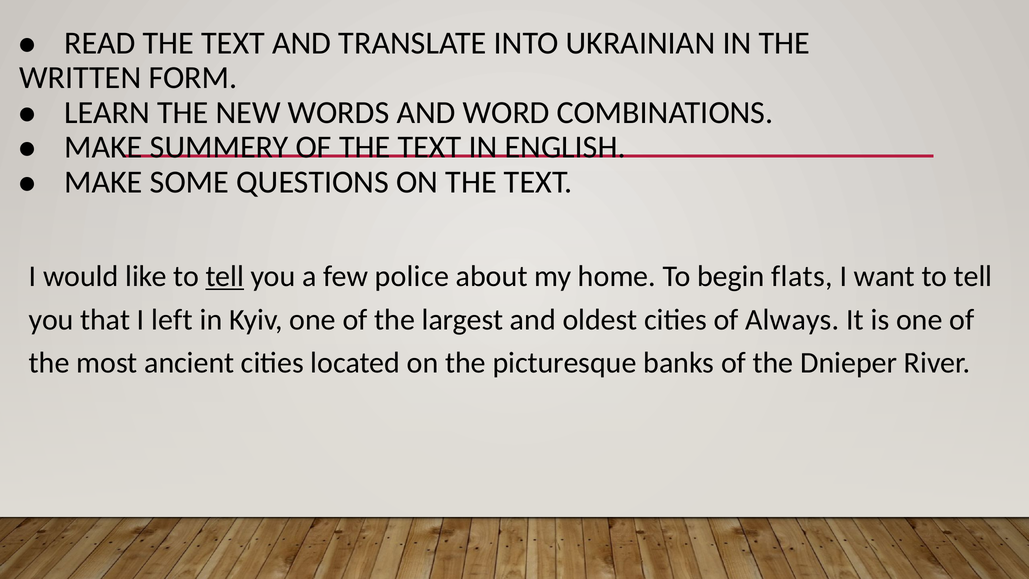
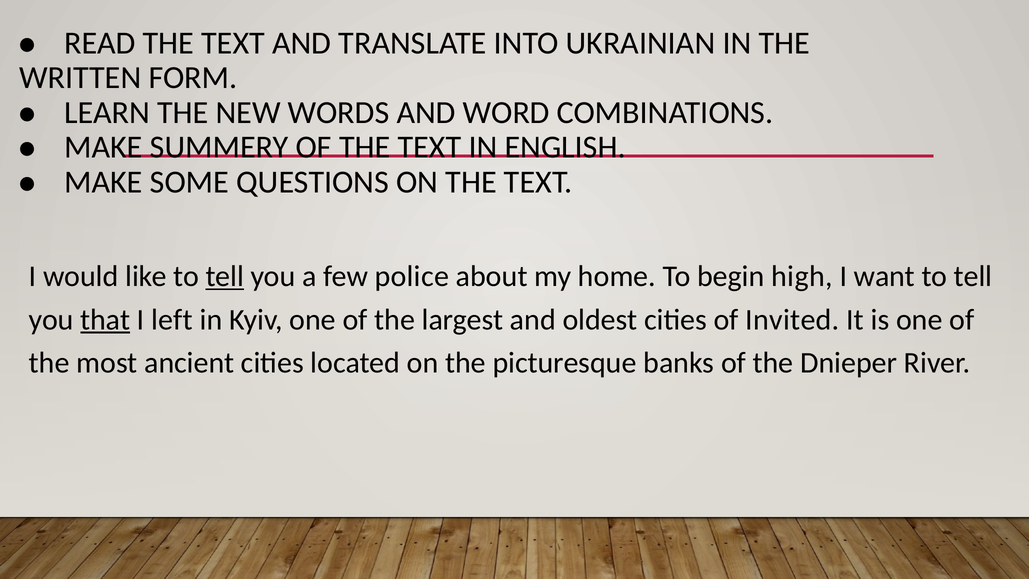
flats: flats -> high
that underline: none -> present
Always: Always -> Invited
